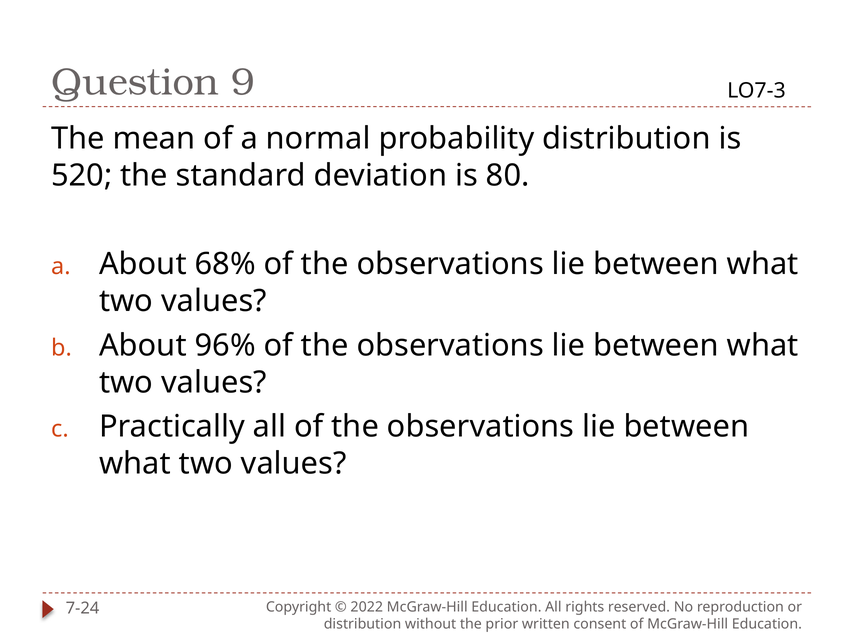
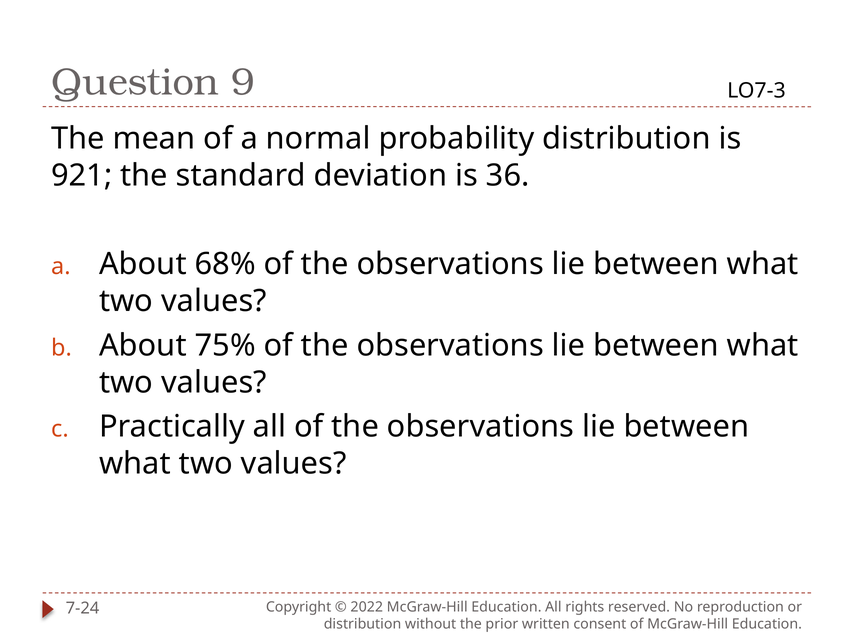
520: 520 -> 921
80: 80 -> 36
96%: 96% -> 75%
